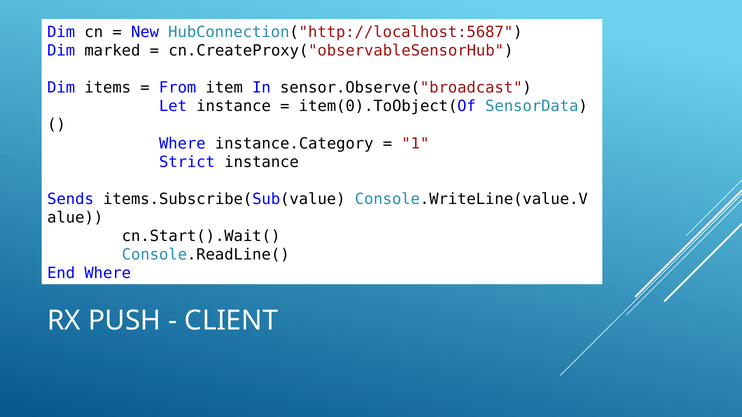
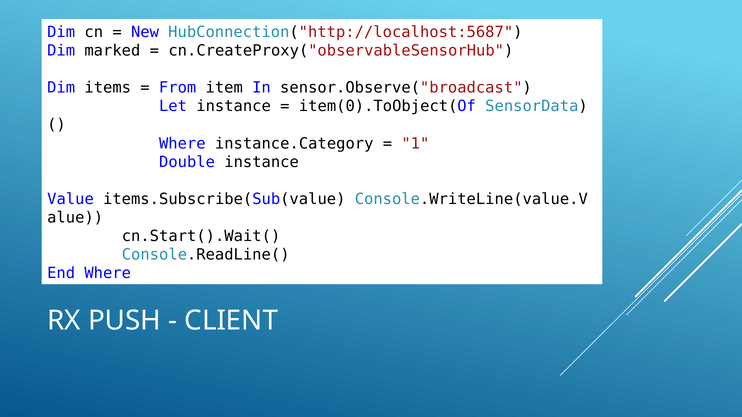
Strict: Strict -> Double
Sends: Sends -> Value
